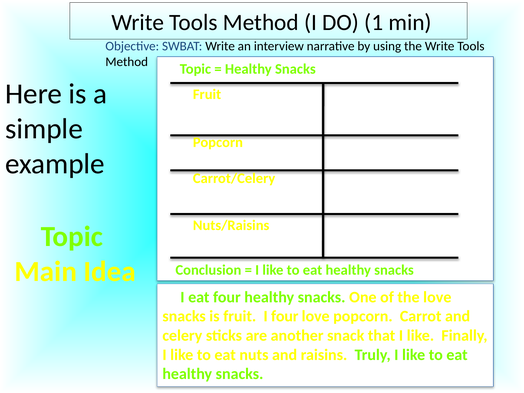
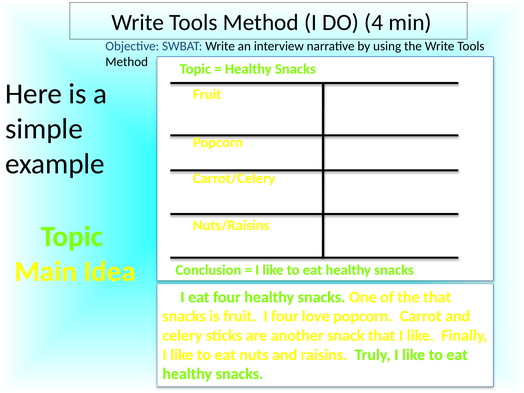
1: 1 -> 4
the love: love -> that
